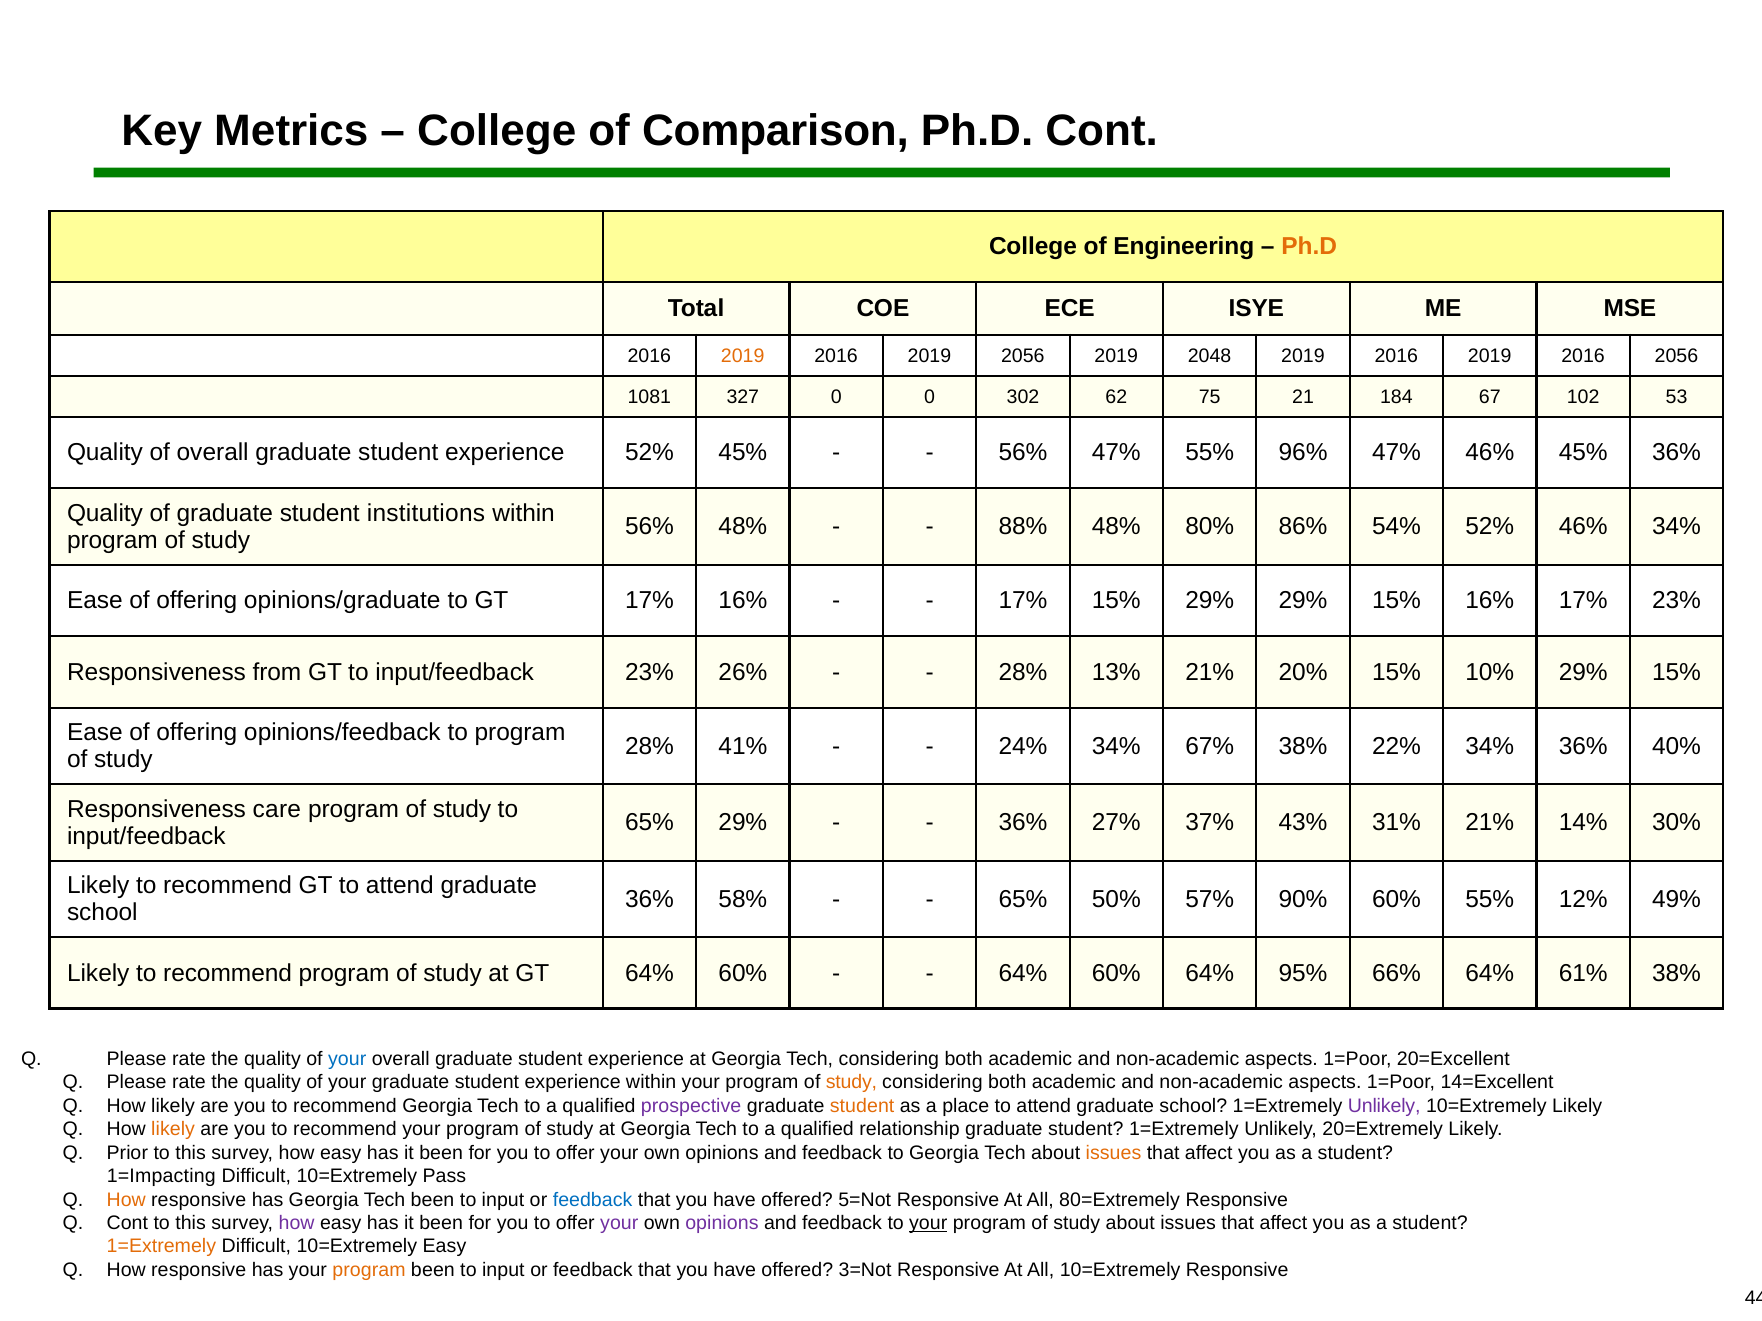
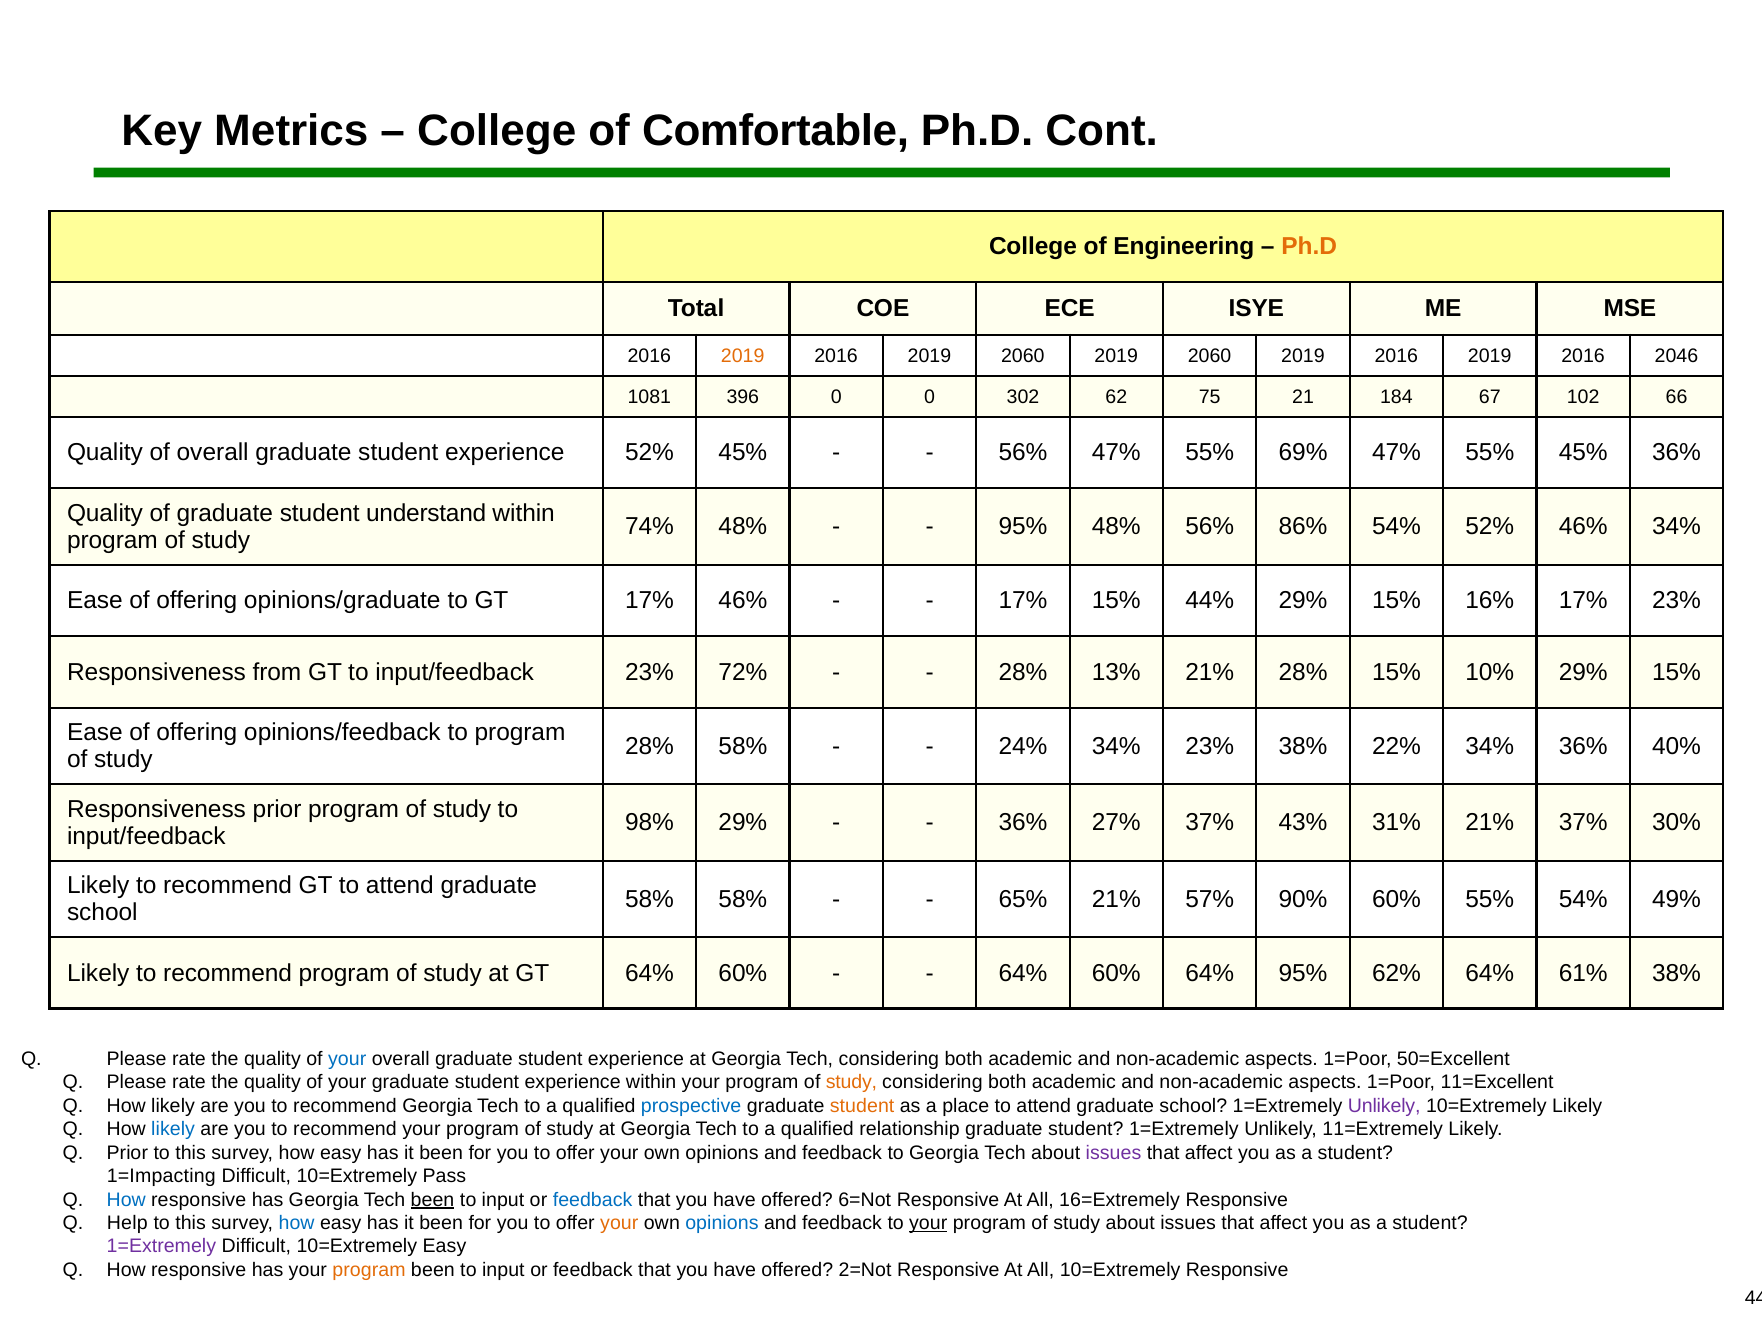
Comparison: Comparison -> Comfortable
2016 2019 2056: 2056 -> 2060
2048 at (1210, 356): 2048 -> 2060
2016 2056: 2056 -> 2046
327: 327 -> 396
53: 53 -> 66
96%: 96% -> 69%
46% at (1490, 453): 46% -> 55%
institutions: institutions -> understand
56% at (650, 527): 56% -> 74%
88% at (1023, 527): 88% -> 95%
48% 80%: 80% -> 56%
17% 16%: 16% -> 46%
15% 29%: 29% -> 44%
26%: 26% -> 72%
21% 20%: 20% -> 28%
28% 41%: 41% -> 58%
34% 67%: 67% -> 23%
Responsiveness care: care -> prior
65% at (650, 823): 65% -> 98%
21% 14%: 14% -> 37%
36% at (650, 899): 36% -> 58%
65% 50%: 50% -> 21%
55% 12%: 12% -> 54%
66%: 66% -> 62%
20=Excellent: 20=Excellent -> 50=Excellent
14=Excellent: 14=Excellent -> 11=Excellent
prospective colour: purple -> blue
likely at (173, 1130) colour: orange -> blue
20=Extremely: 20=Extremely -> 11=Extremely
issues at (1114, 1153) colour: orange -> purple
How at (126, 1200) colour: orange -> blue
been at (433, 1200) underline: none -> present
5=Not: 5=Not -> 6=Not
80=Extremely: 80=Extremely -> 16=Extremely
Q Cont: Cont -> Help
how at (297, 1223) colour: purple -> blue
your at (619, 1223) colour: purple -> orange
opinions at (722, 1223) colour: purple -> blue
1=Extremely at (161, 1247) colour: orange -> purple
3=Not: 3=Not -> 2=Not
